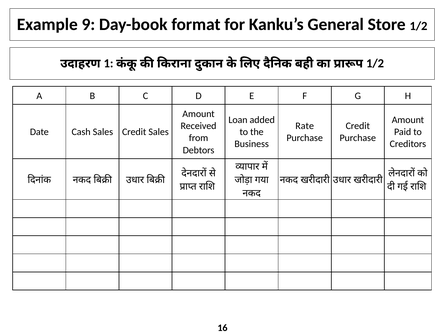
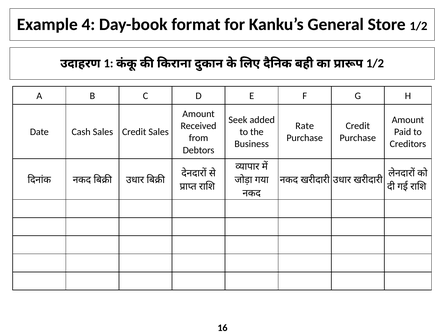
9: 9 -> 4
Loan: Loan -> Seek
